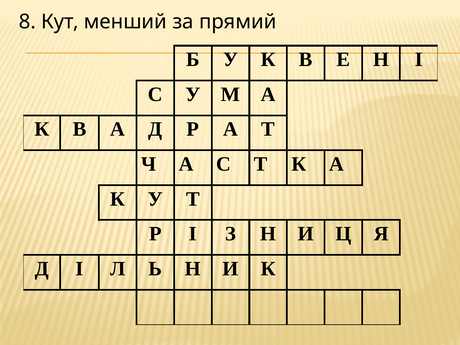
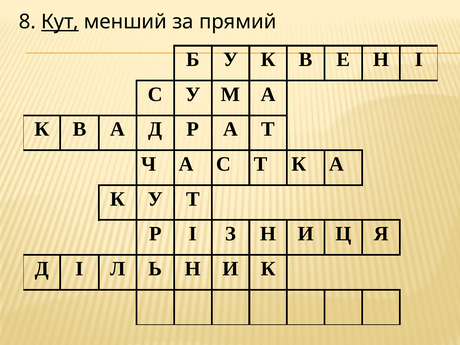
Кут underline: none -> present
